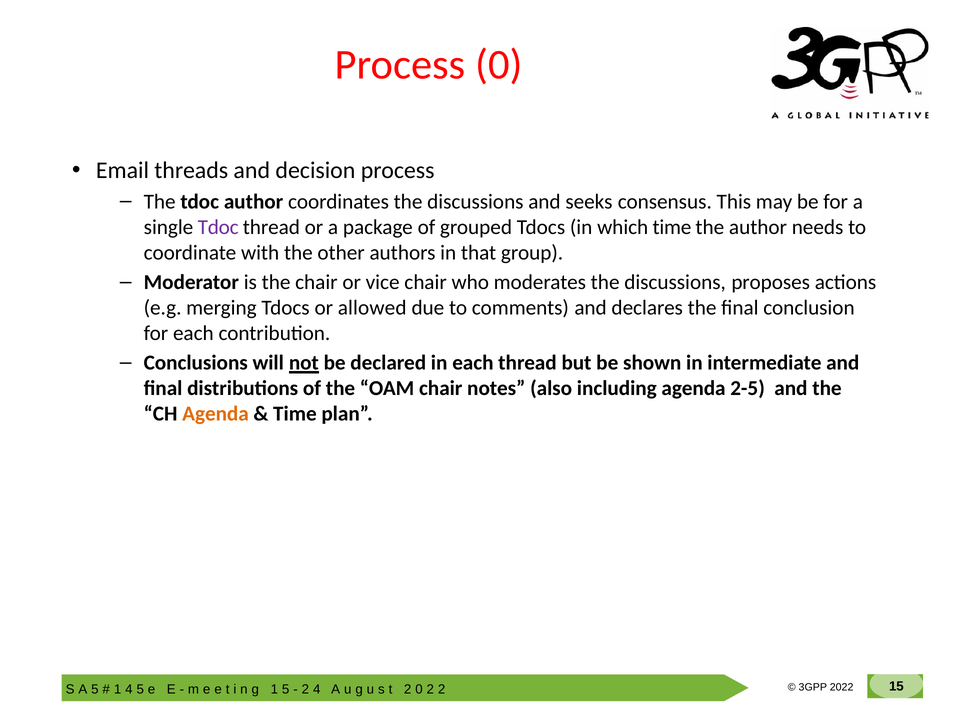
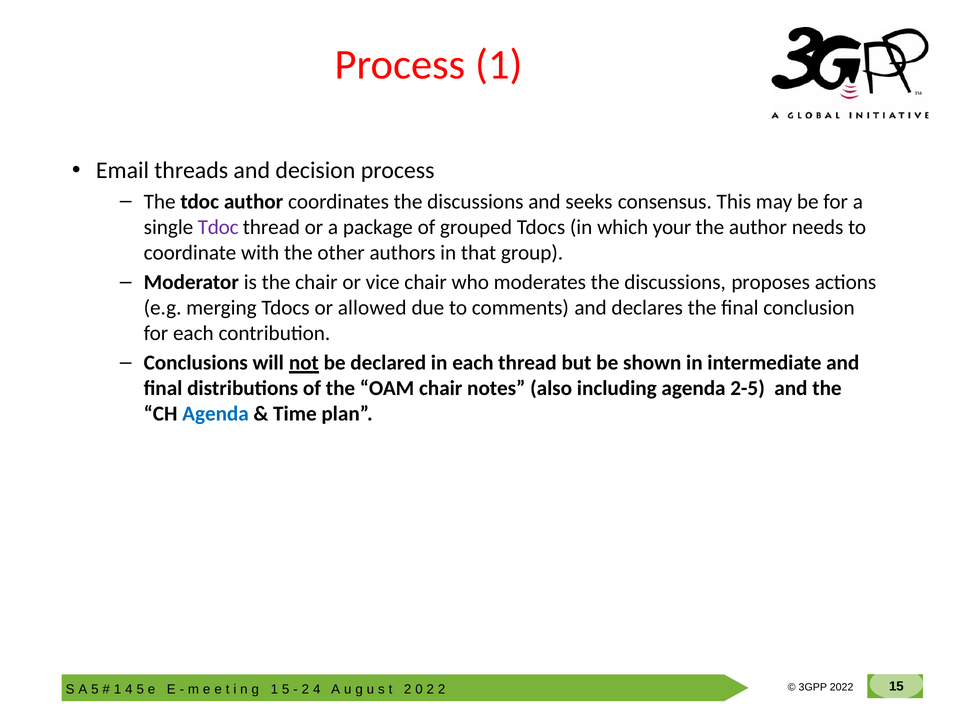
Process 0: 0 -> 1
which time: time -> your
Agenda at (216, 414) colour: orange -> blue
